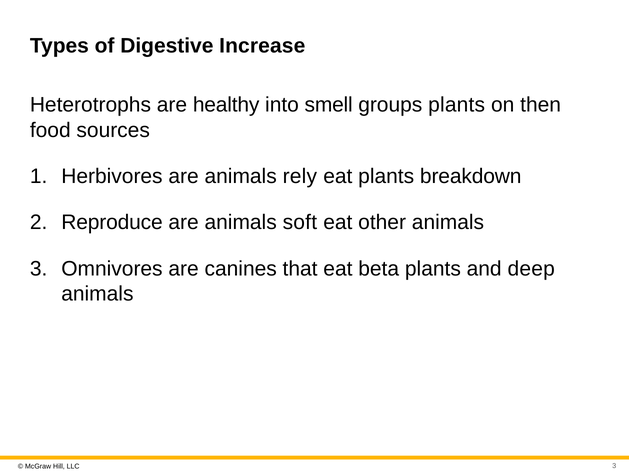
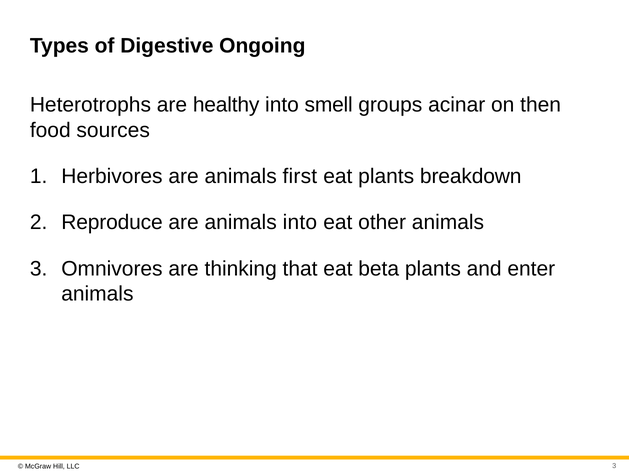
Increase: Increase -> Ongoing
groups plants: plants -> acinar
rely: rely -> first
animals soft: soft -> into
canines: canines -> thinking
deep: deep -> enter
